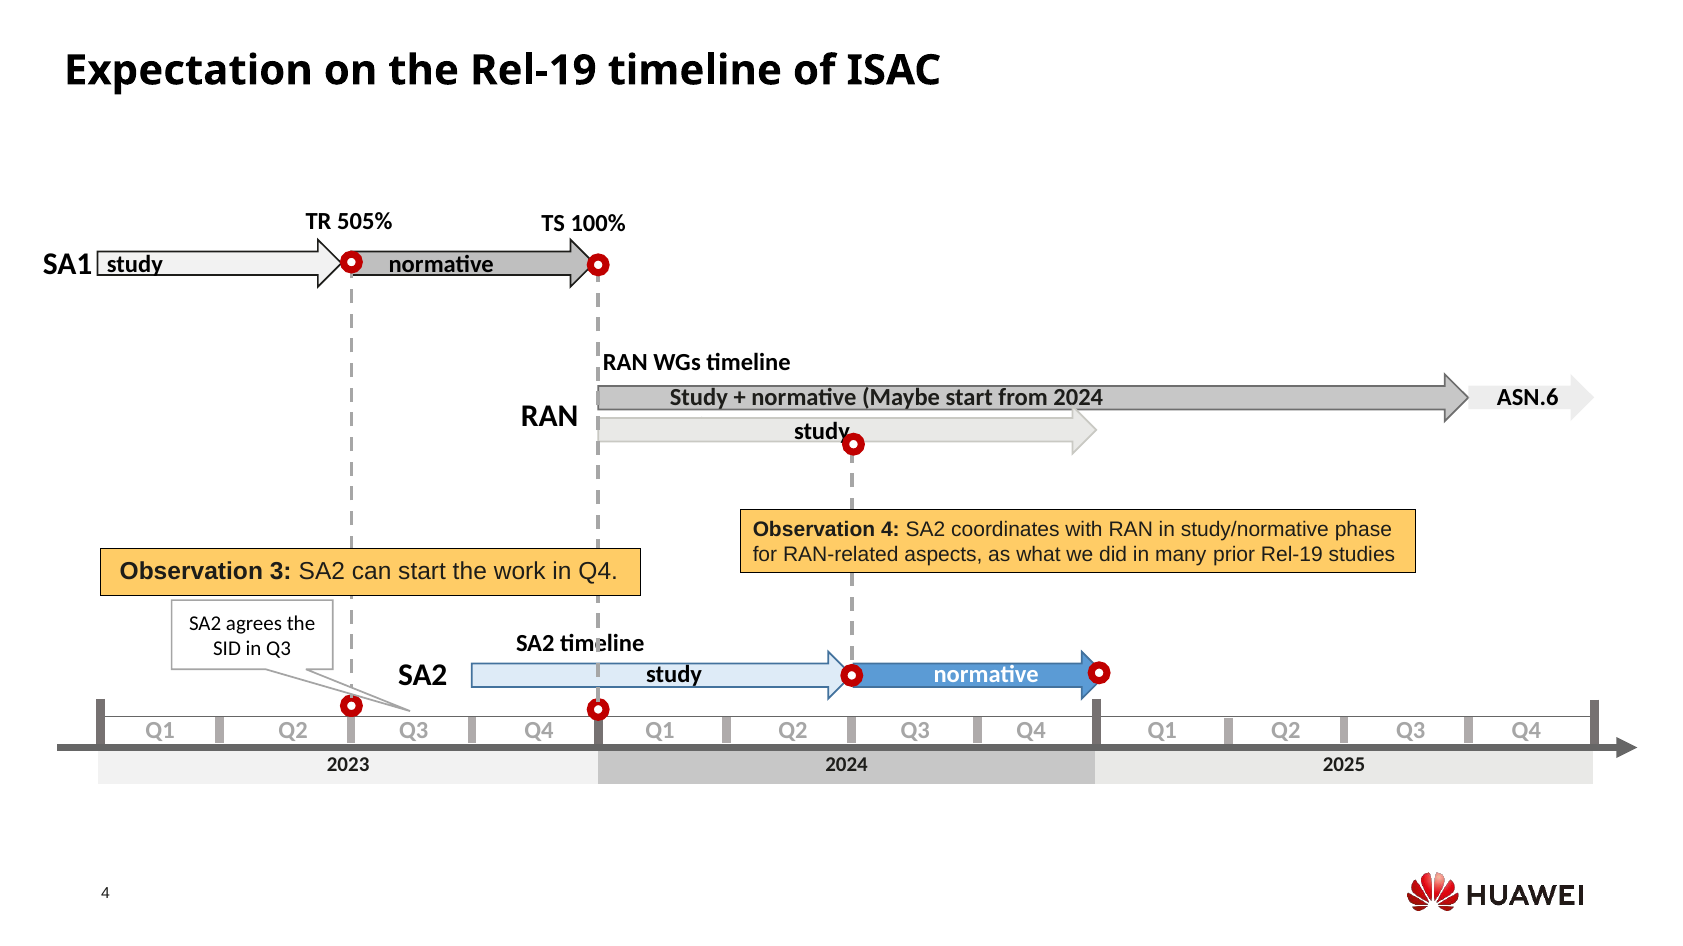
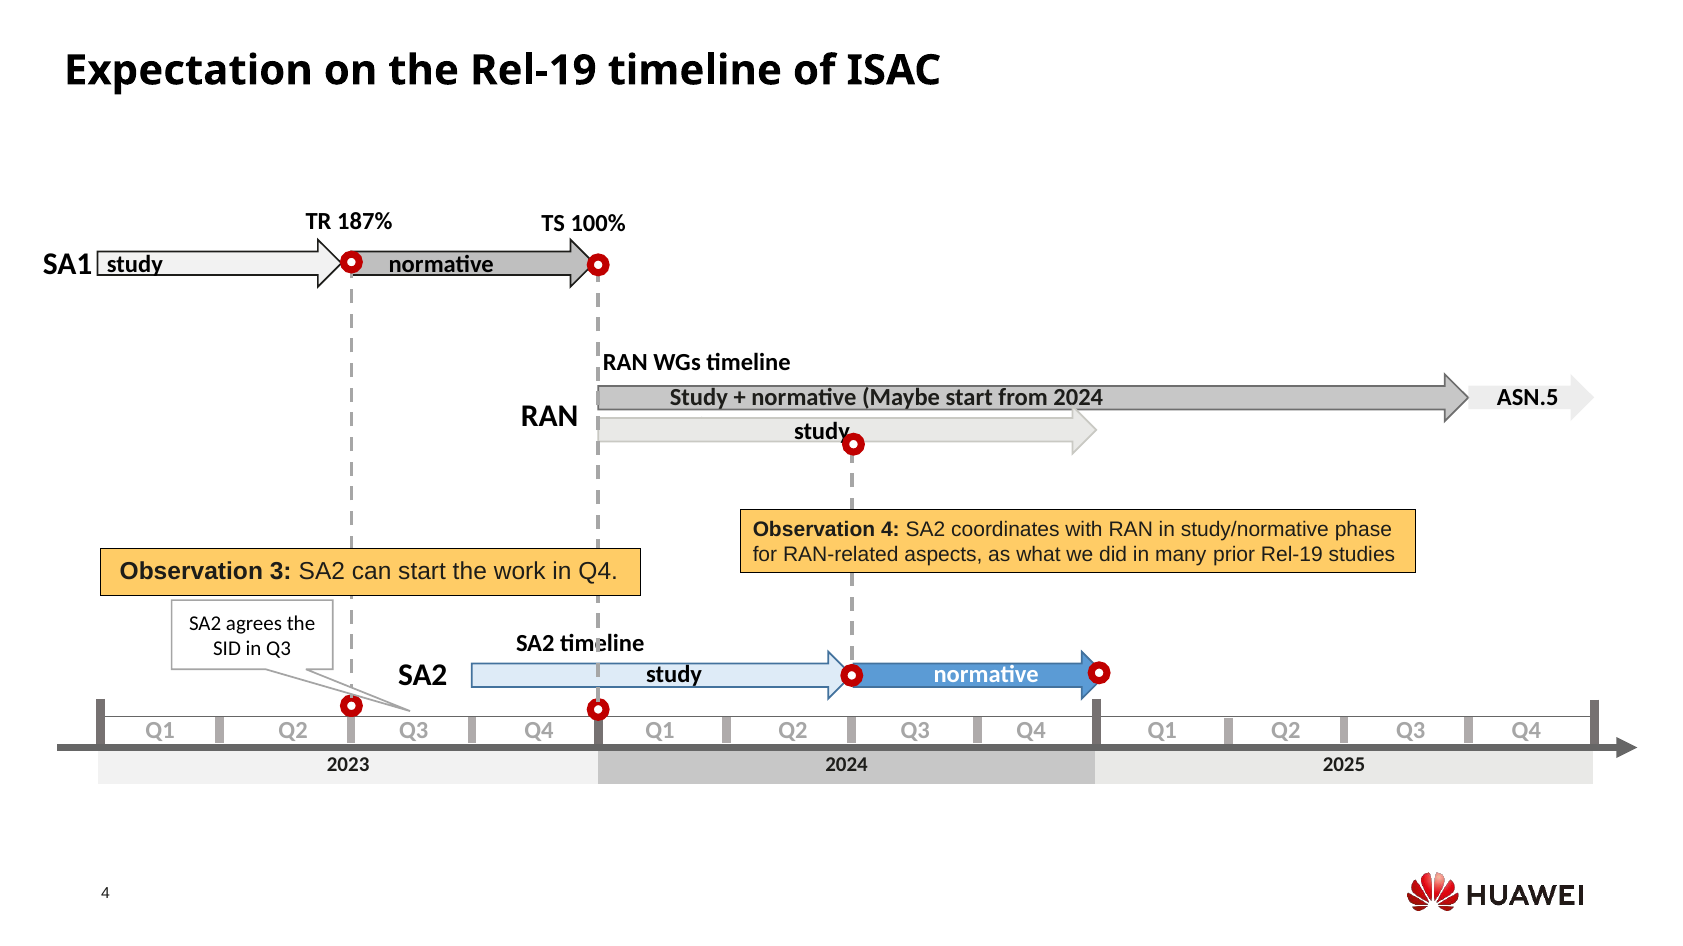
505%: 505% -> 187%
ASN.6: ASN.6 -> ASN.5
